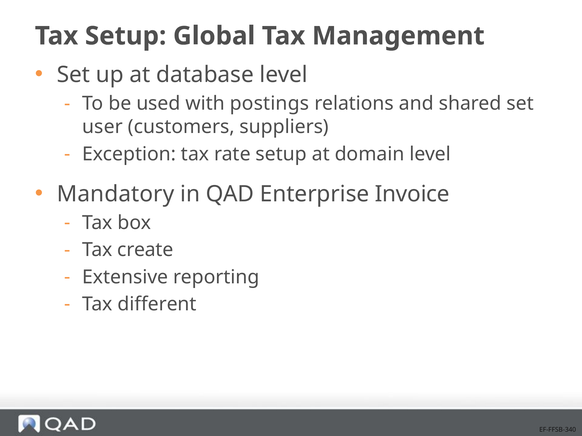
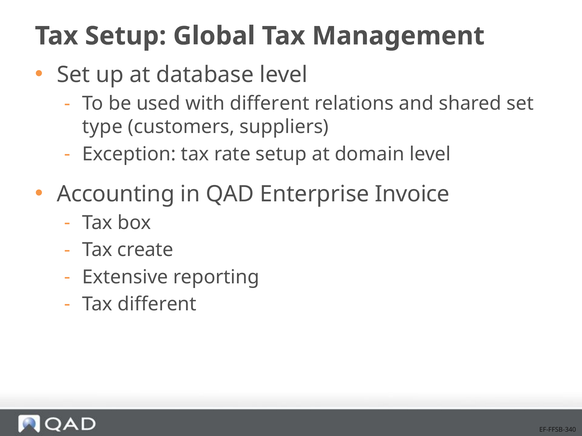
with postings: postings -> different
user: user -> type
Mandatory: Mandatory -> Accounting
